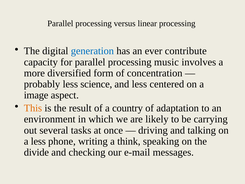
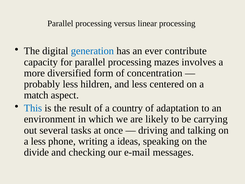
music: music -> mazes
science: science -> hildren
image: image -> match
This colour: orange -> blue
think: think -> ideas
